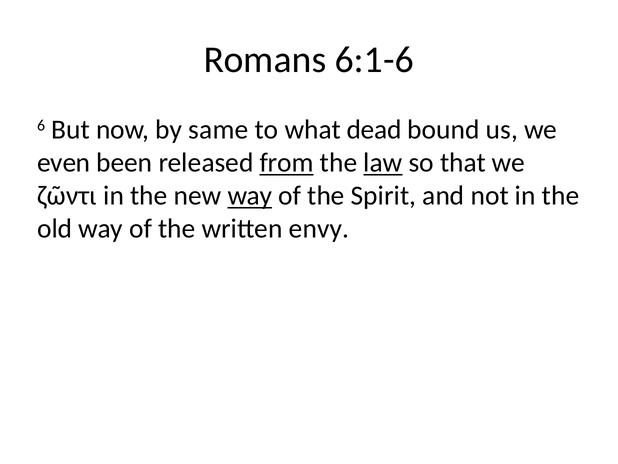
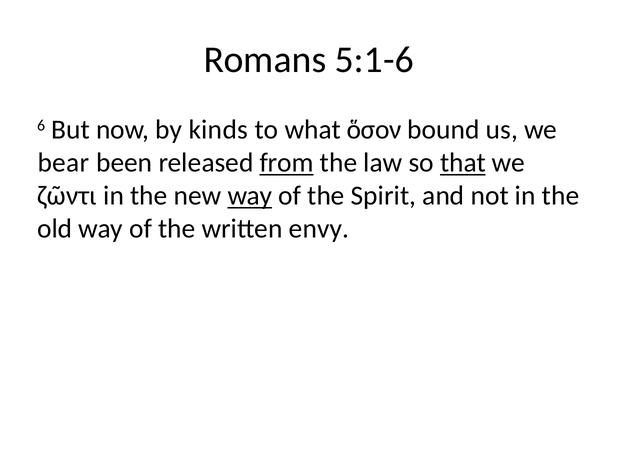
6:1-6: 6:1-6 -> 5:1-6
same: same -> kinds
dead: dead -> ὅσον
even: even -> bear
law underline: present -> none
that underline: none -> present
